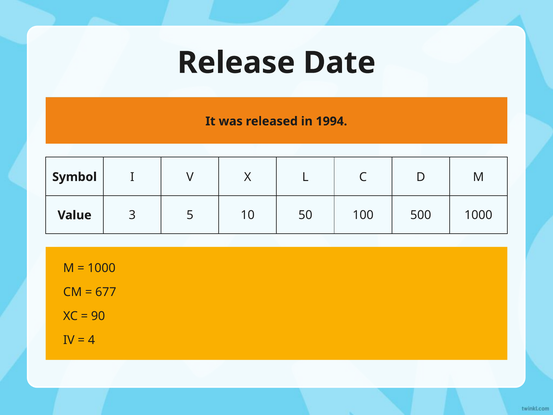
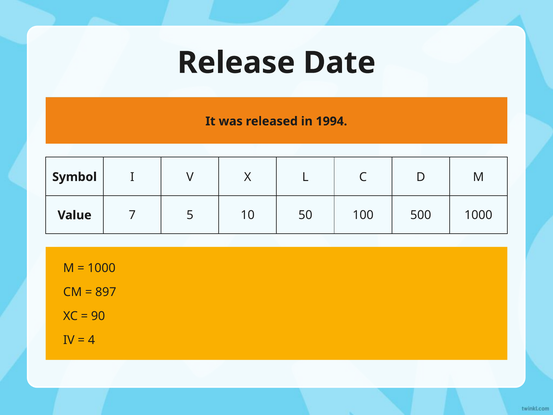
3: 3 -> 7
677: 677 -> 897
